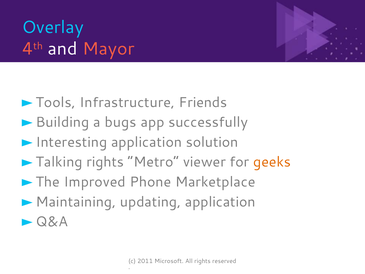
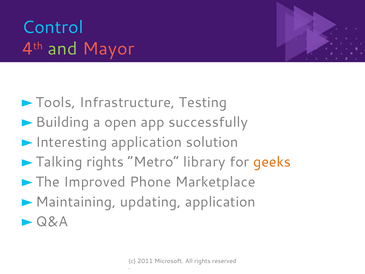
Overlay: Overlay -> Control
and colour: white -> light green
Friends: Friends -> Testing
bugs: bugs -> open
viewer: viewer -> library
